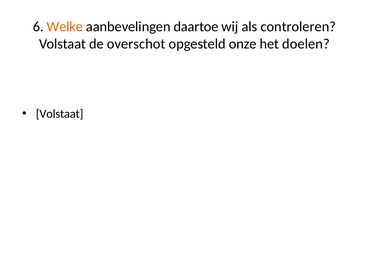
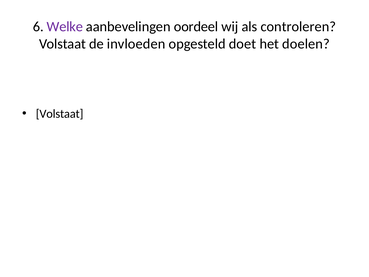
Welke colour: orange -> purple
daartoe: daartoe -> oordeel
overschot: overschot -> invloeden
onze: onze -> doet
